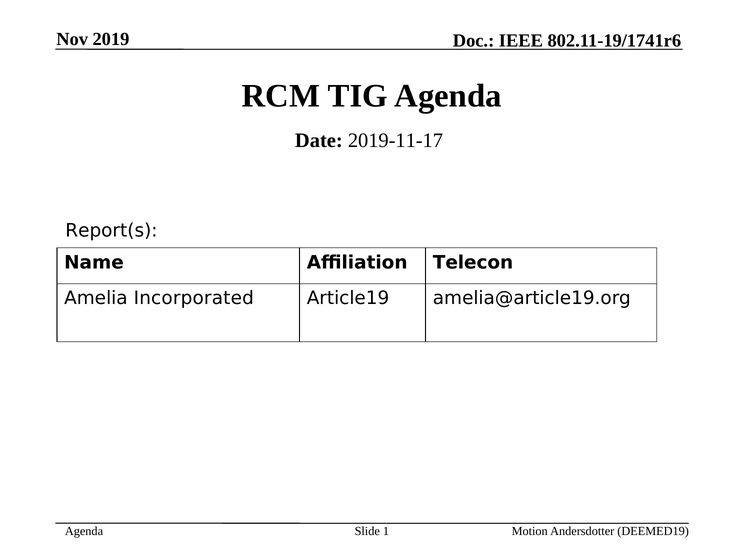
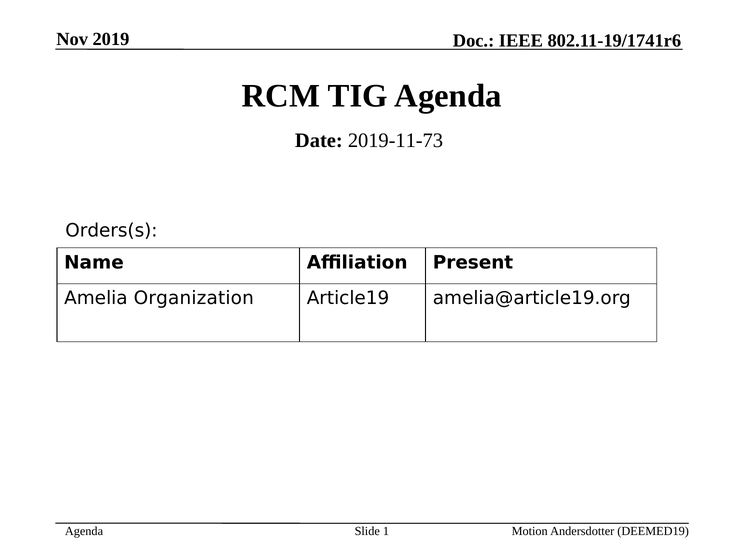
2019-11-17: 2019-11-17 -> 2019-11-73
Report(s: Report(s -> Orders(s
Telecon: Telecon -> Present
Incorporated: Incorporated -> Organization
